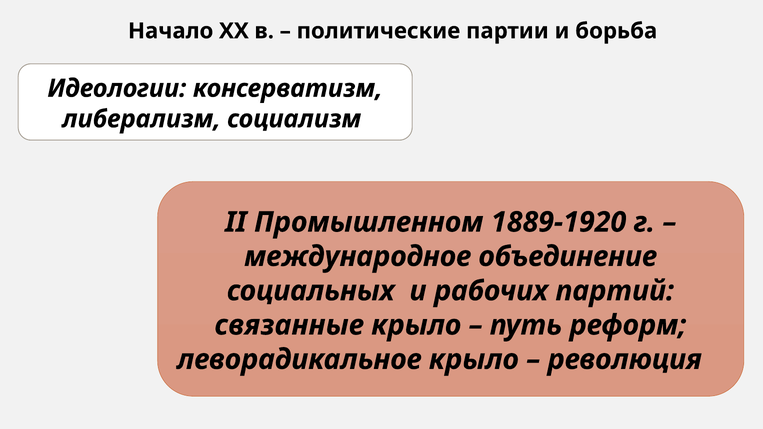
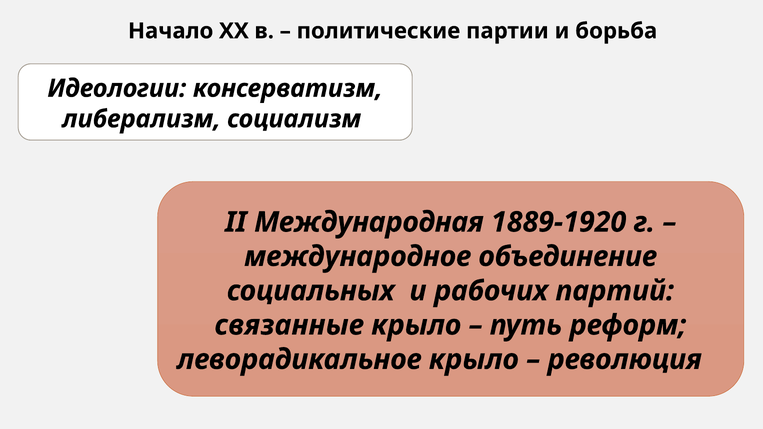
Промышленном: Промышленном -> Международная
